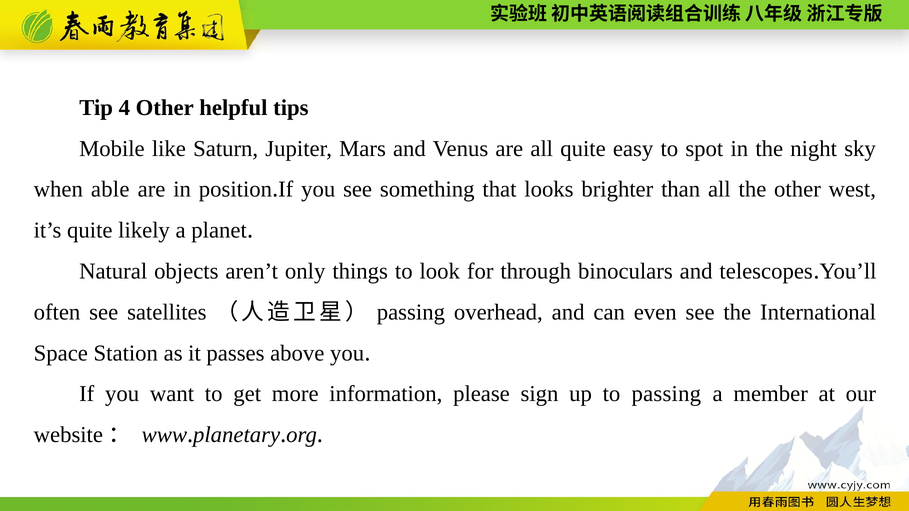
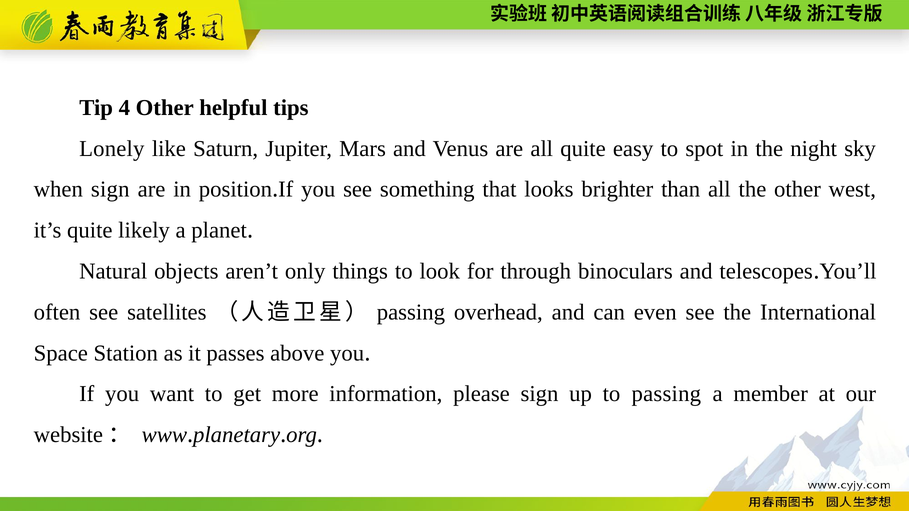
Mobile: Mobile -> Lonely
when able: able -> sign
